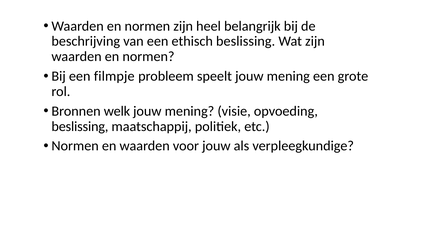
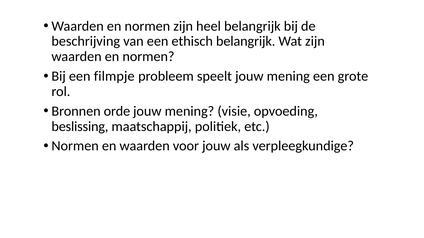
ethisch beslissing: beslissing -> belangrijk
welk: welk -> orde
